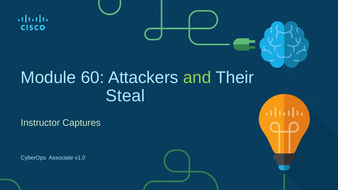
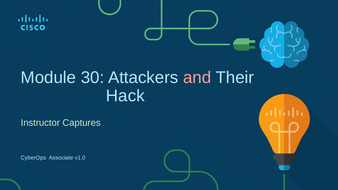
60: 60 -> 30
and colour: light green -> pink
Steal: Steal -> Hack
